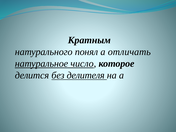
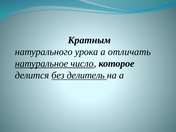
понял: понял -> урока
делителя: делителя -> делитель
